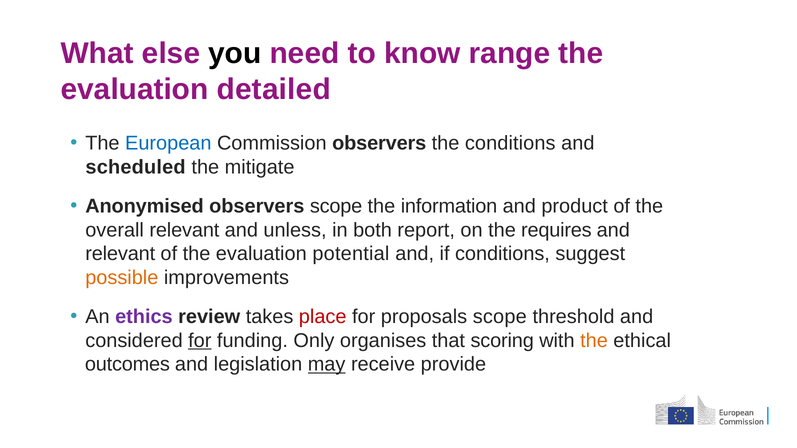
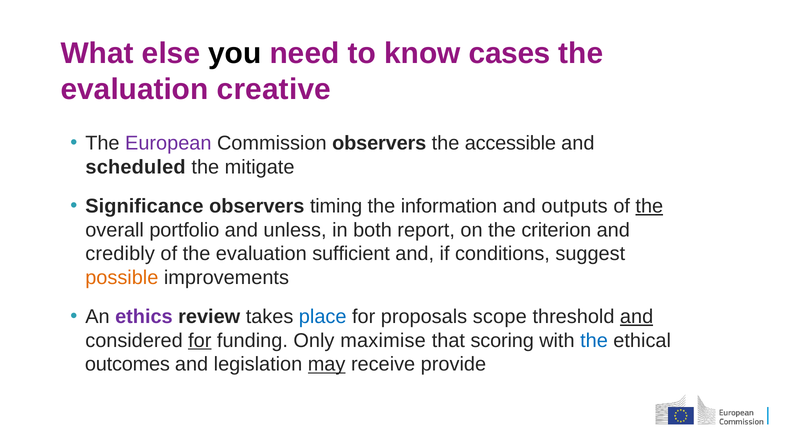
range: range -> cases
detailed: detailed -> creative
European colour: blue -> purple
the conditions: conditions -> accessible
Anonymised: Anonymised -> Significance
observers scope: scope -> timing
product: product -> outputs
the at (649, 206) underline: none -> present
overall relevant: relevant -> portfolio
requires: requires -> criterion
relevant at (120, 254): relevant -> credibly
potential: potential -> sufficient
place colour: red -> blue
and at (637, 317) underline: none -> present
organises: organises -> maximise
the at (594, 341) colour: orange -> blue
